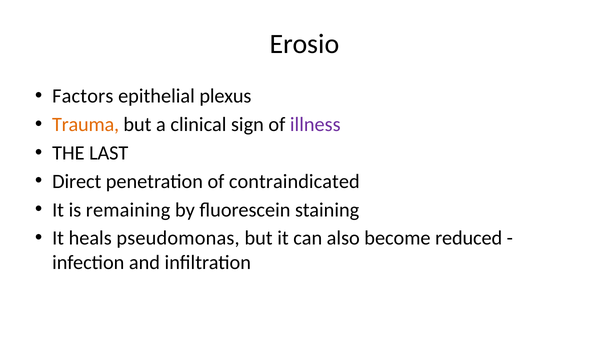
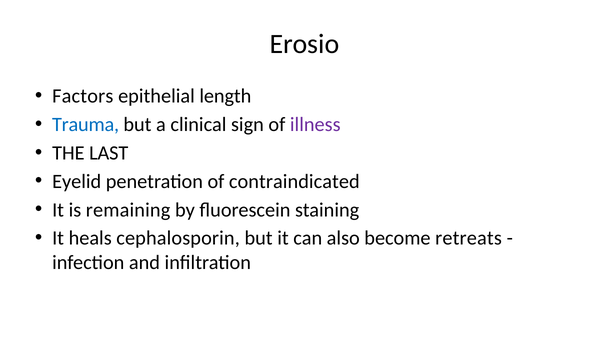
plexus: plexus -> length
Trauma colour: orange -> blue
Direct: Direct -> Eyelid
pseudomonas: pseudomonas -> cephalosporin
reduced: reduced -> retreats
